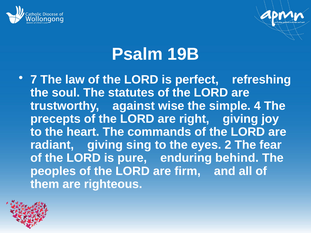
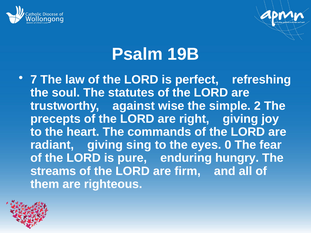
4: 4 -> 2
2: 2 -> 0
behind: behind -> hungry
peoples: peoples -> streams
